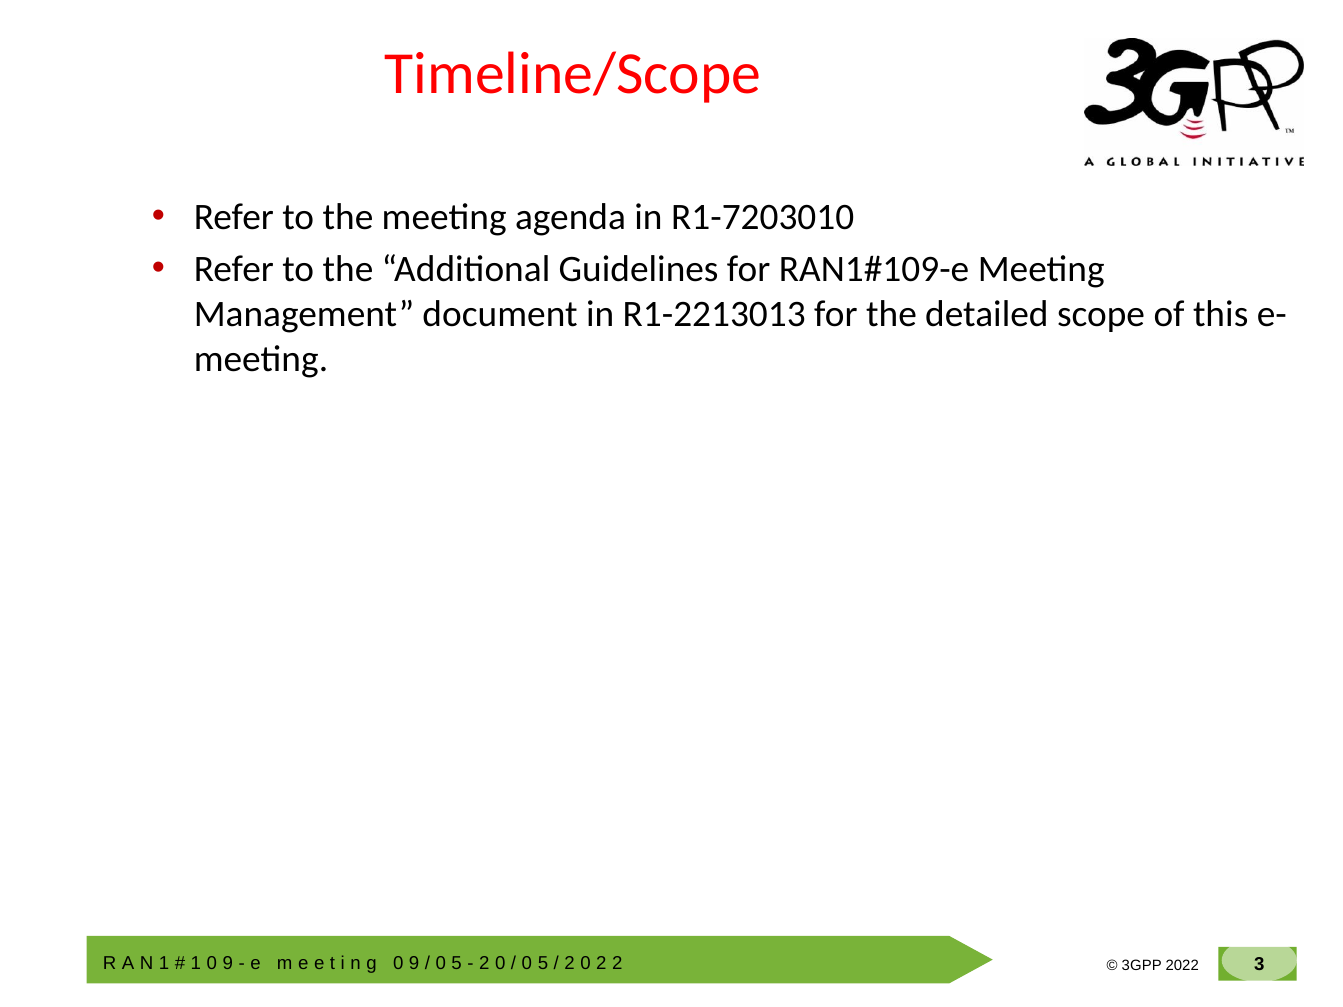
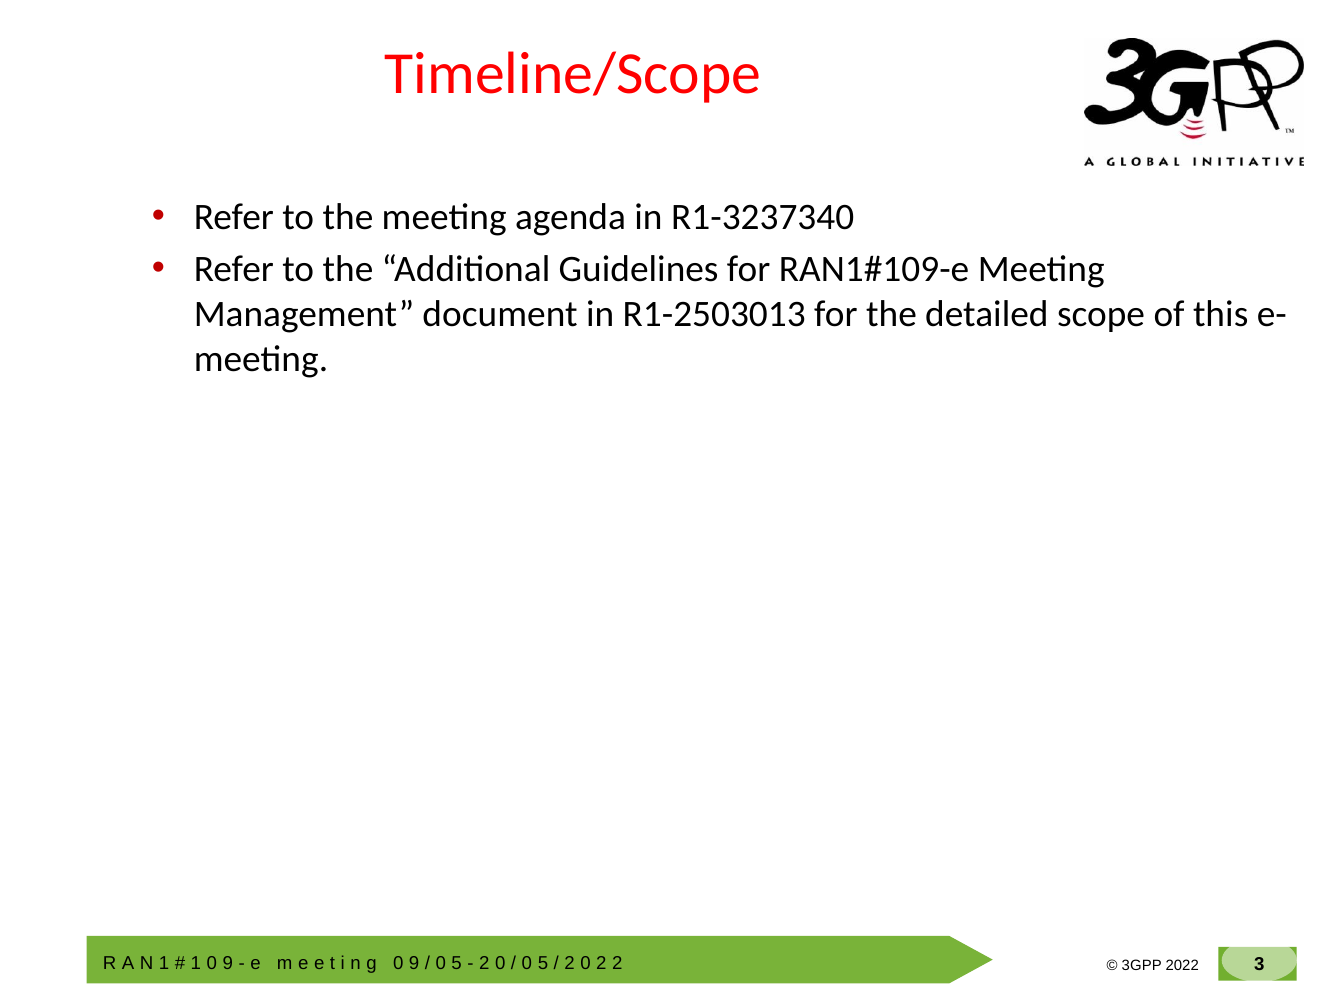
R1-7203010: R1-7203010 -> R1-3237340
R1-2213013: R1-2213013 -> R1-2503013
